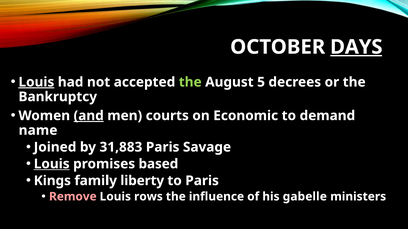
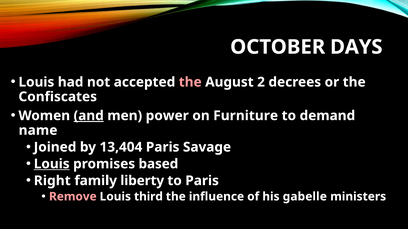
DAYS underline: present -> none
Louis at (36, 82) underline: present -> none
the at (190, 82) colour: light green -> pink
5: 5 -> 2
Bankruptcy: Bankruptcy -> Confiscates
courts: courts -> power
Economic: Economic -> Furniture
31,883: 31,883 -> 13,404
Kings: Kings -> Right
rows: rows -> third
